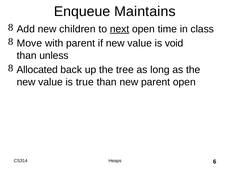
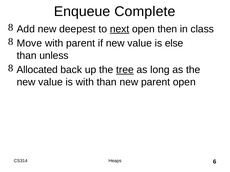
Maintains: Maintains -> Complete
children: children -> deepest
time: time -> then
void: void -> else
tree underline: none -> present
is true: true -> with
